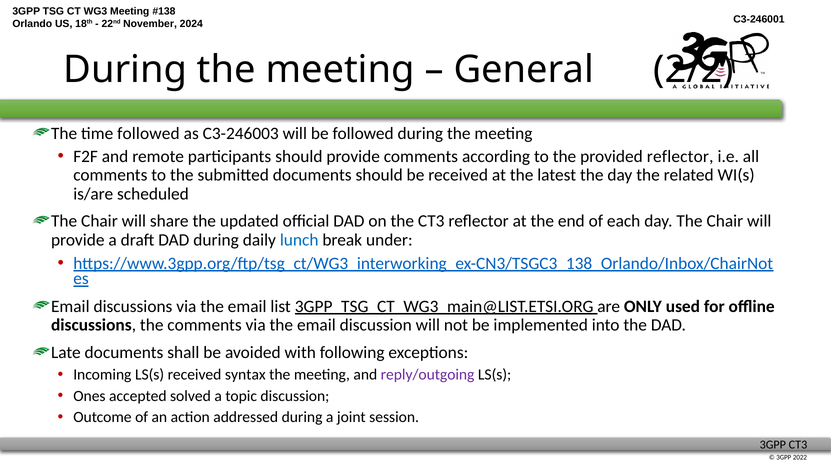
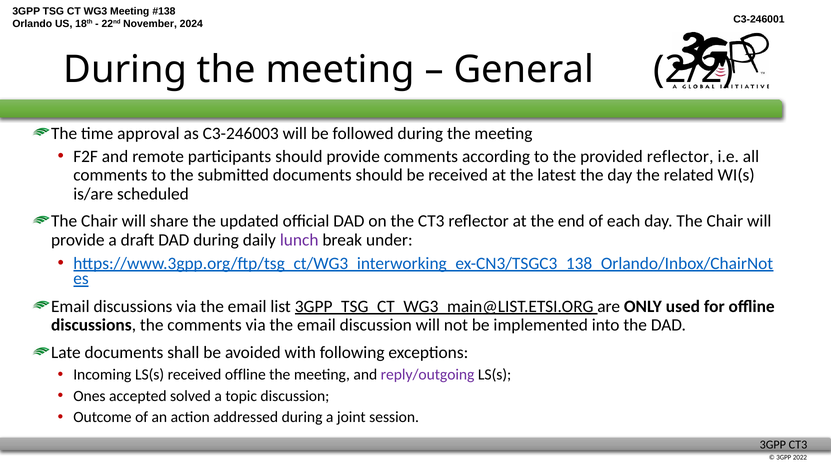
time followed: followed -> approval
lunch colour: blue -> purple
received syntax: syntax -> offline
